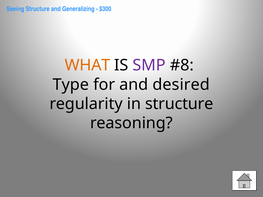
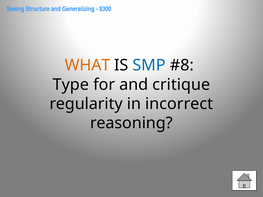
SMP colour: purple -> blue
desired: desired -> critique
in structure: structure -> incorrect
